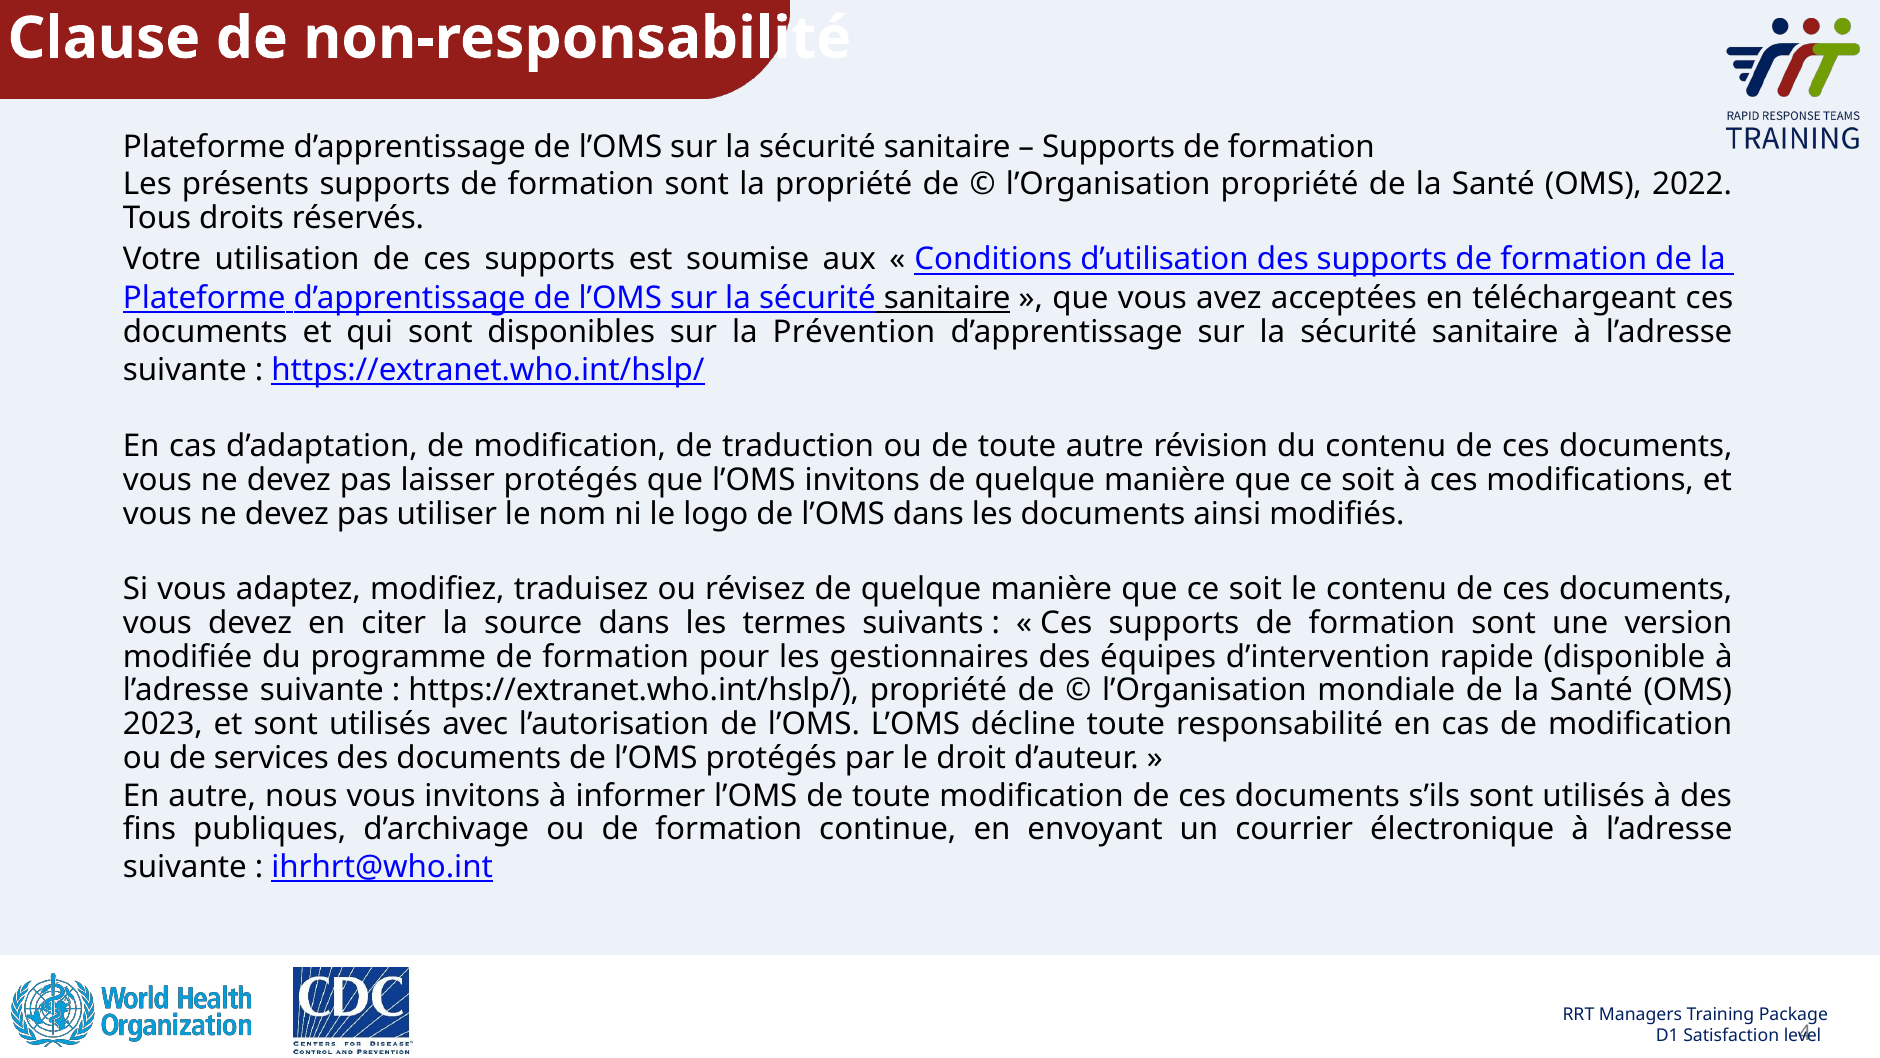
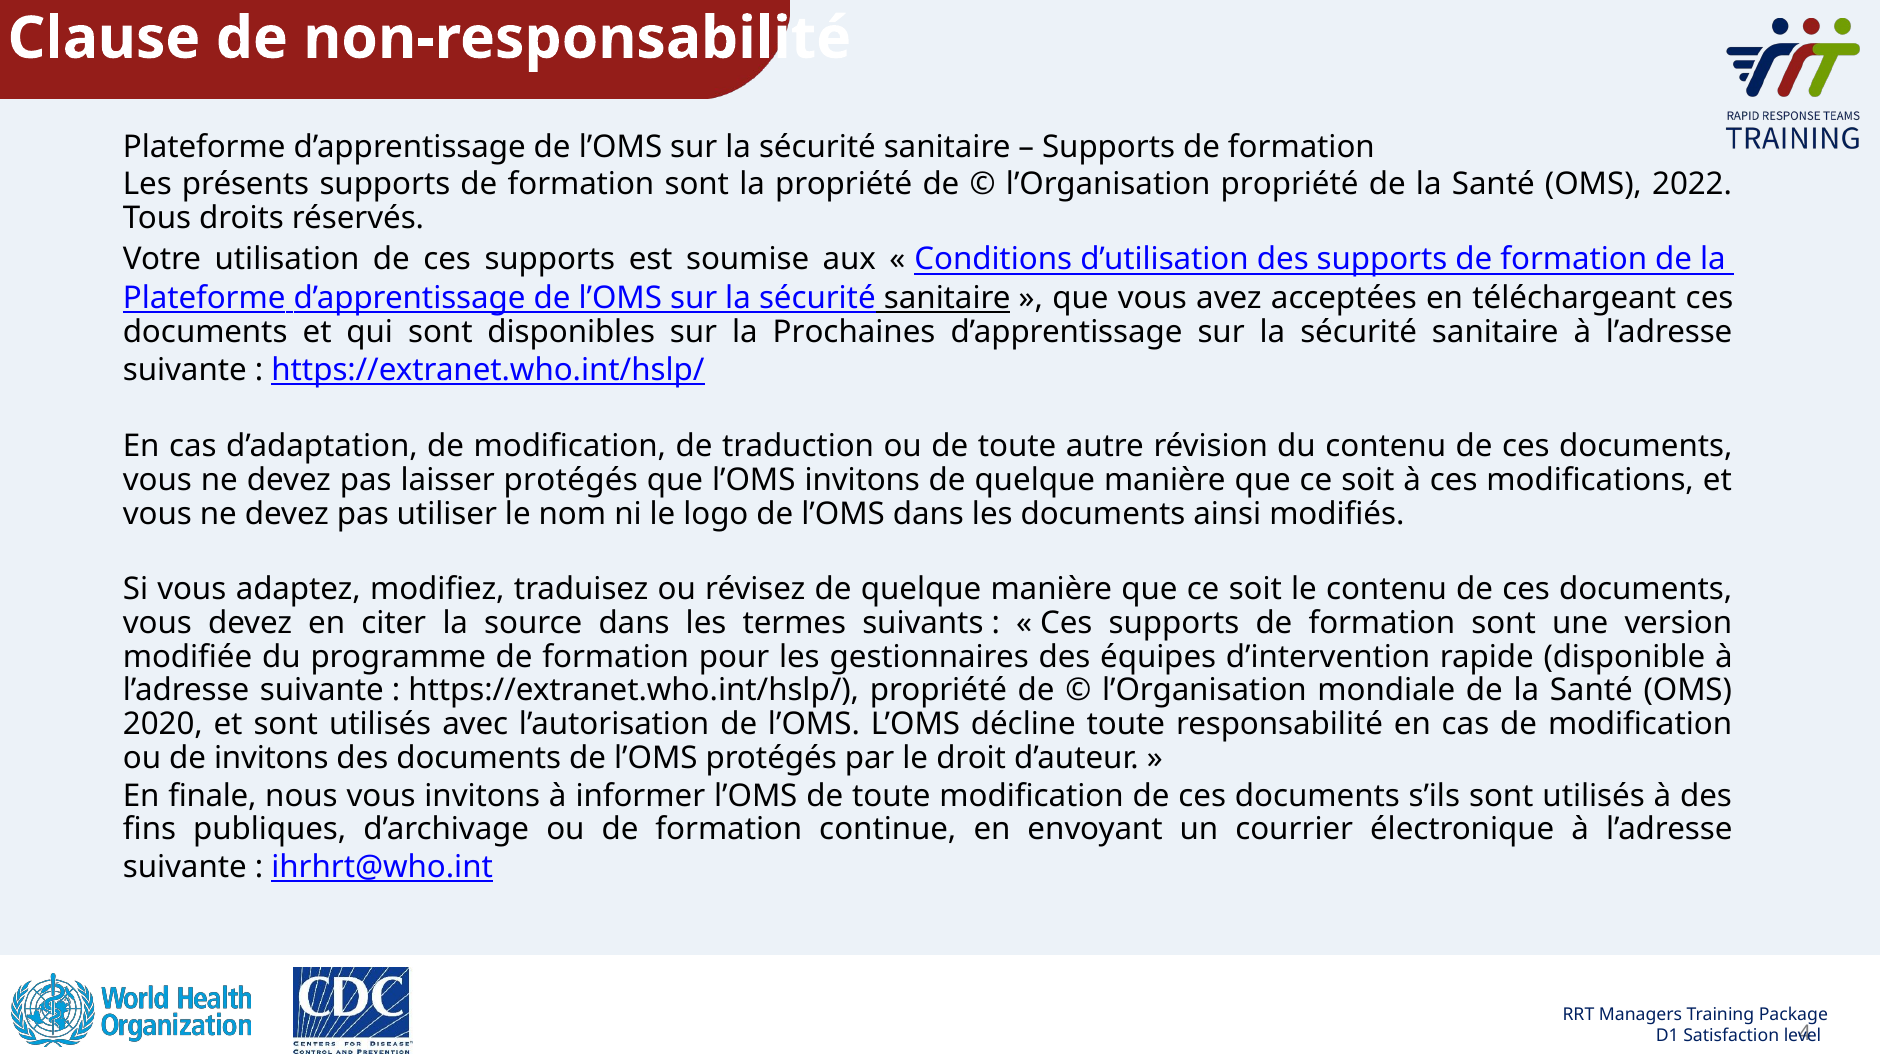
Prévention: Prévention -> Prochaines
2023: 2023 -> 2020
de services: services -> invitons
En autre: autre -> finale
